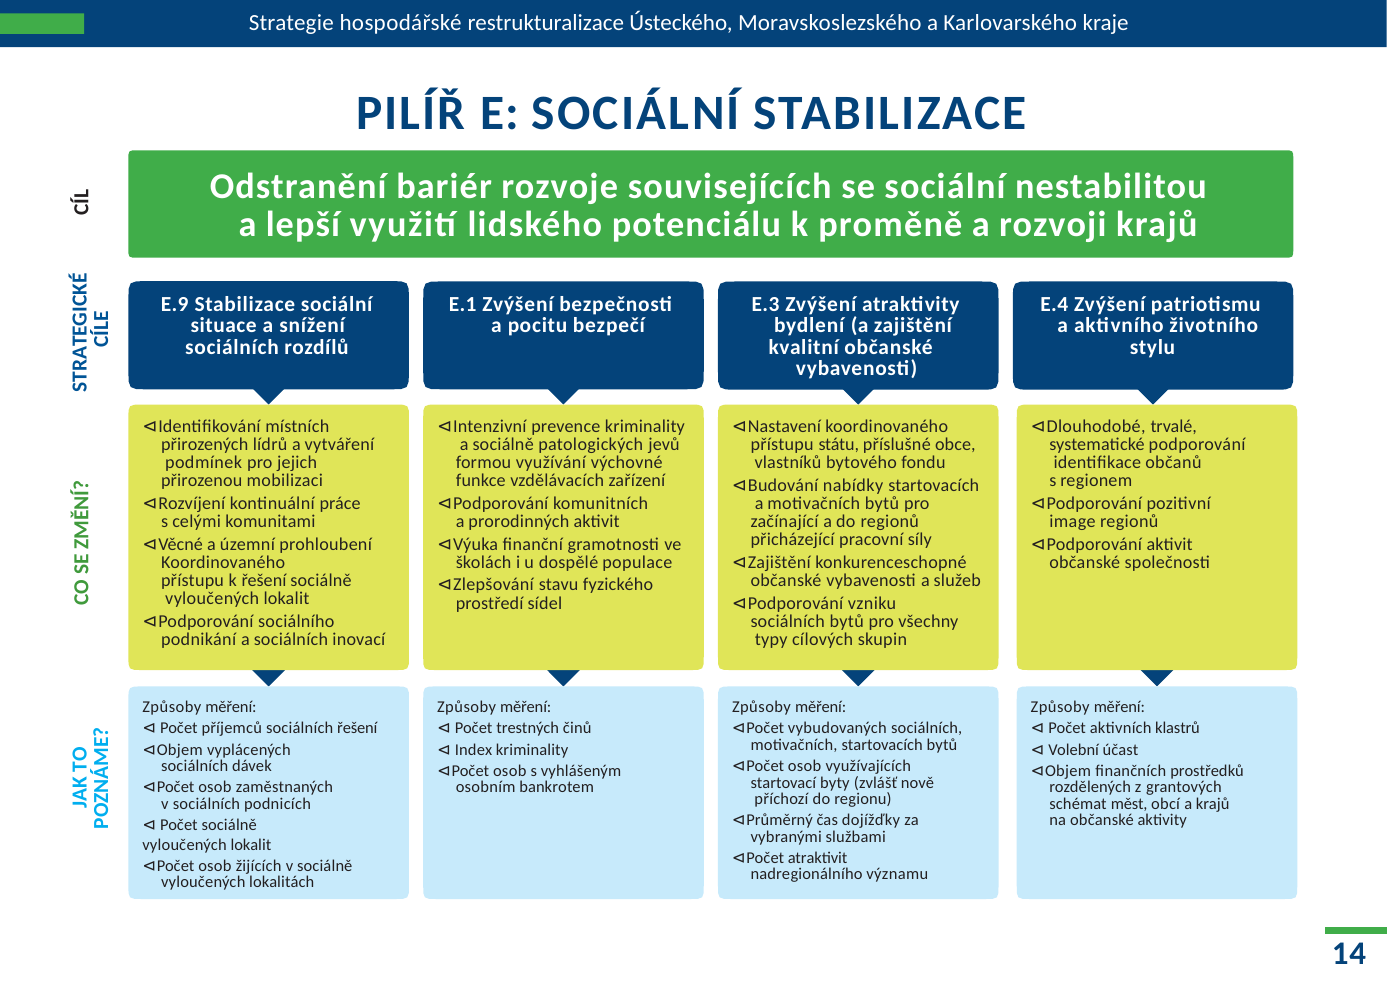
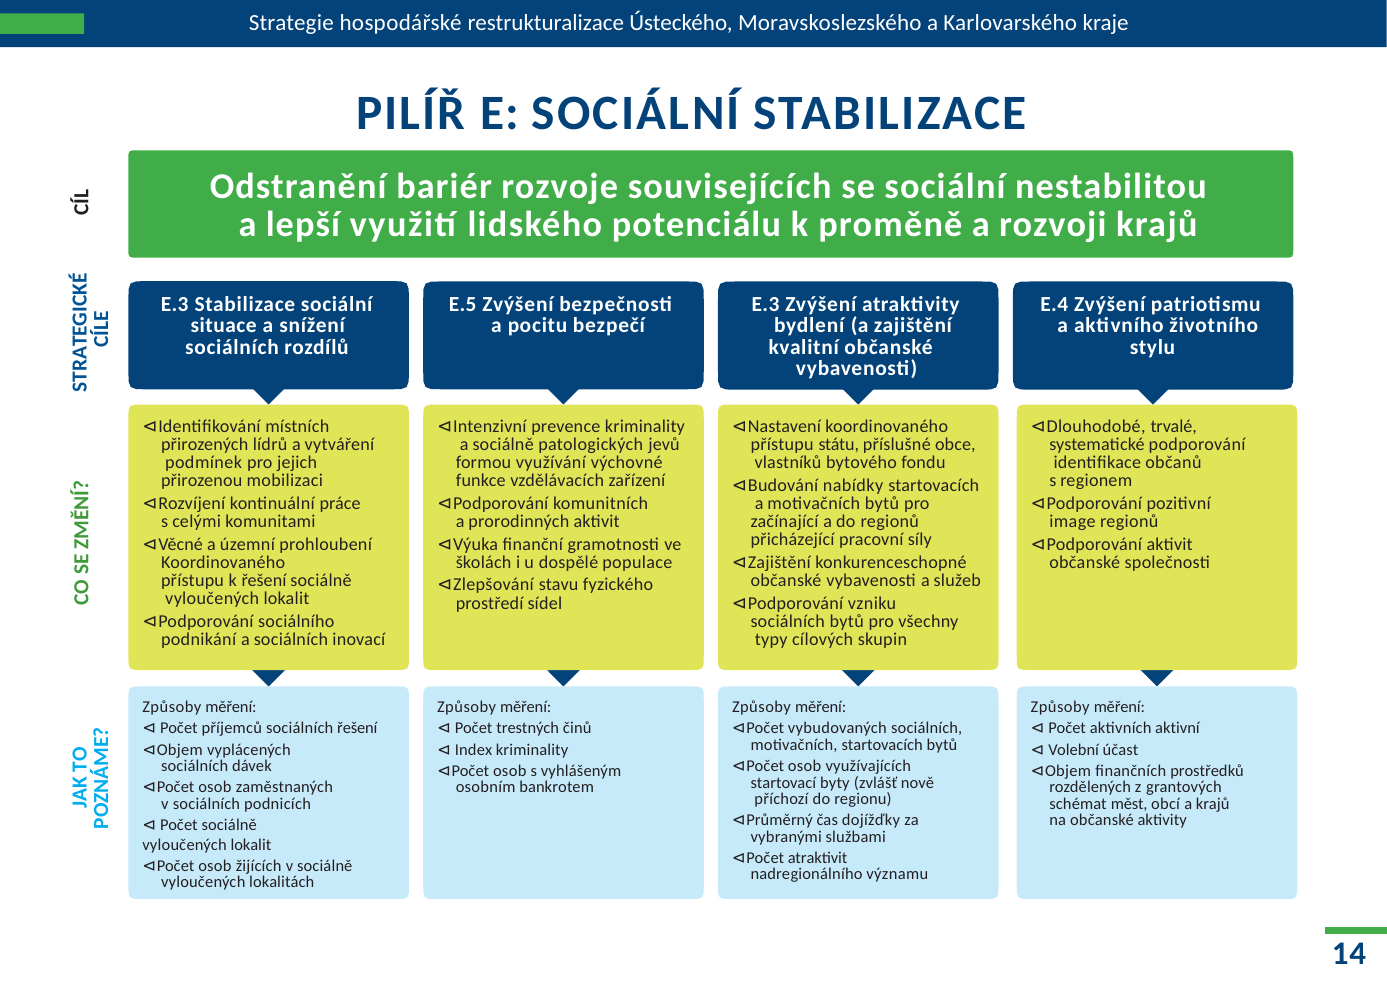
E.9 at (175, 304): E.9 -> E.3
E.1: E.1 -> E.5
klastrů: klastrů -> aktivní
